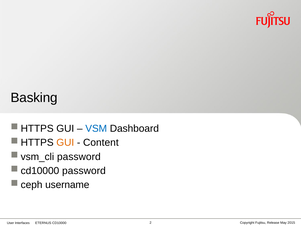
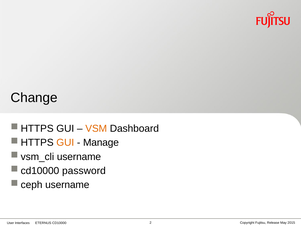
Basking: Basking -> Change
VSM colour: blue -> orange
Content: Content -> Manage
password at (79, 157): password -> username
